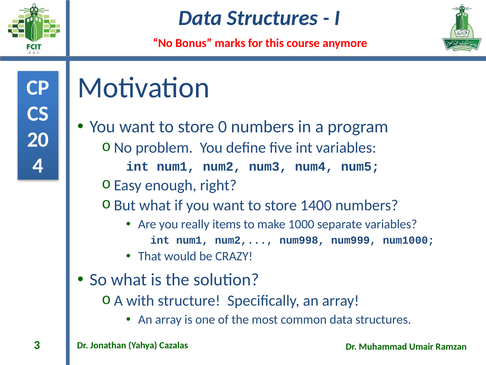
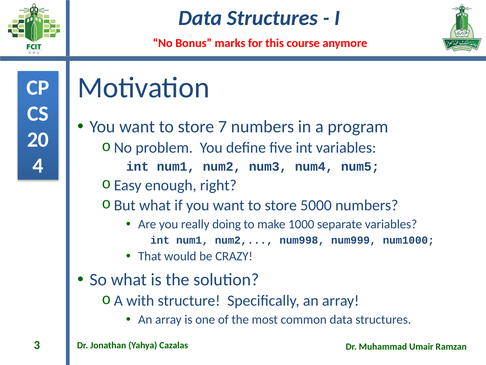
0: 0 -> 7
1400: 1400 -> 5000
items: items -> doing
